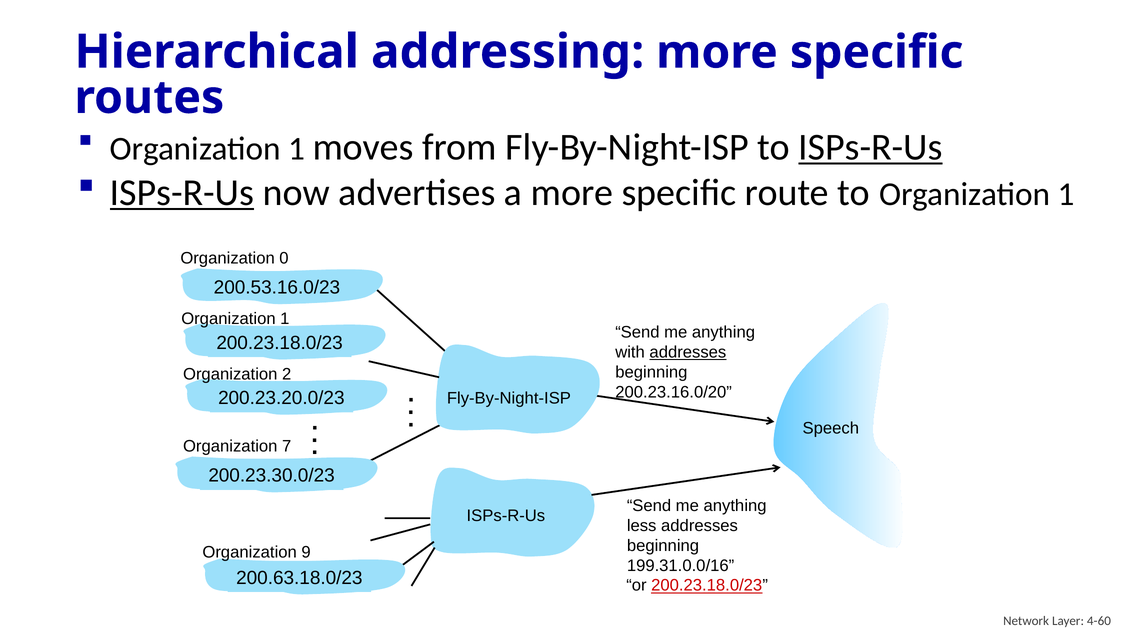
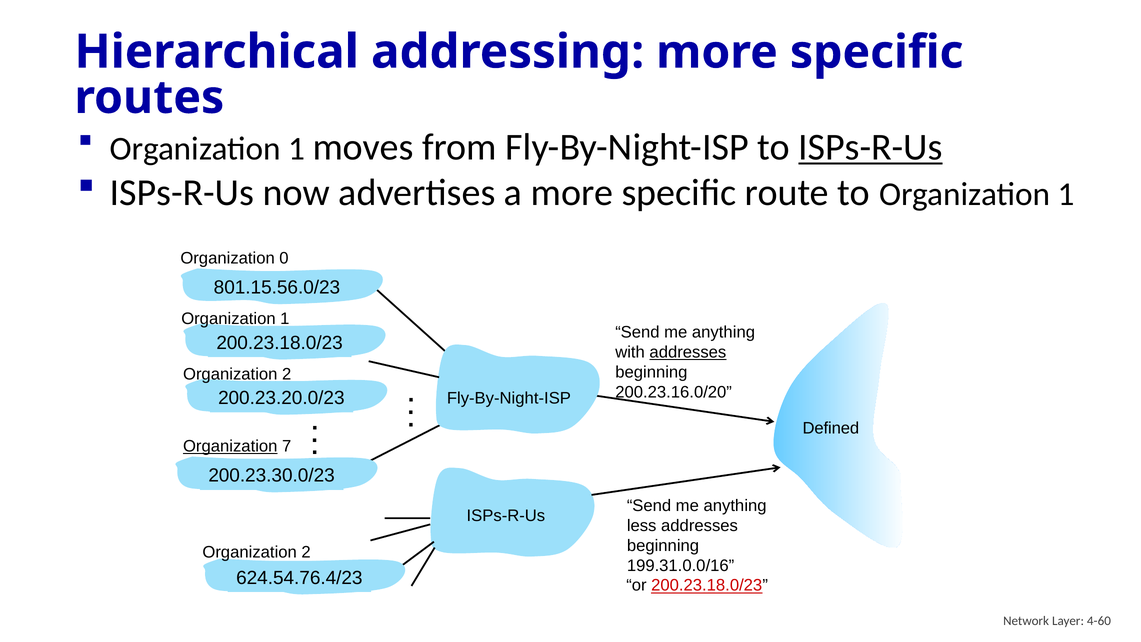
ISPs-R-Us at (182, 193) underline: present -> none
200.53.16.0/23: 200.53.16.0/23 -> 801.15.56.0/23
Speech: Speech -> Defined
Organization at (230, 446) underline: none -> present
9 at (306, 552): 9 -> 2
200.63.18.0/23: 200.63.18.0/23 -> 624.54.76.4/23
